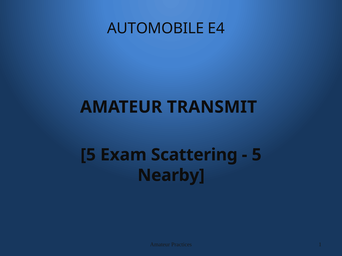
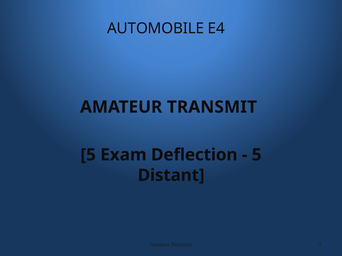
Scattering: Scattering -> Deflection
Nearby: Nearby -> Distant
